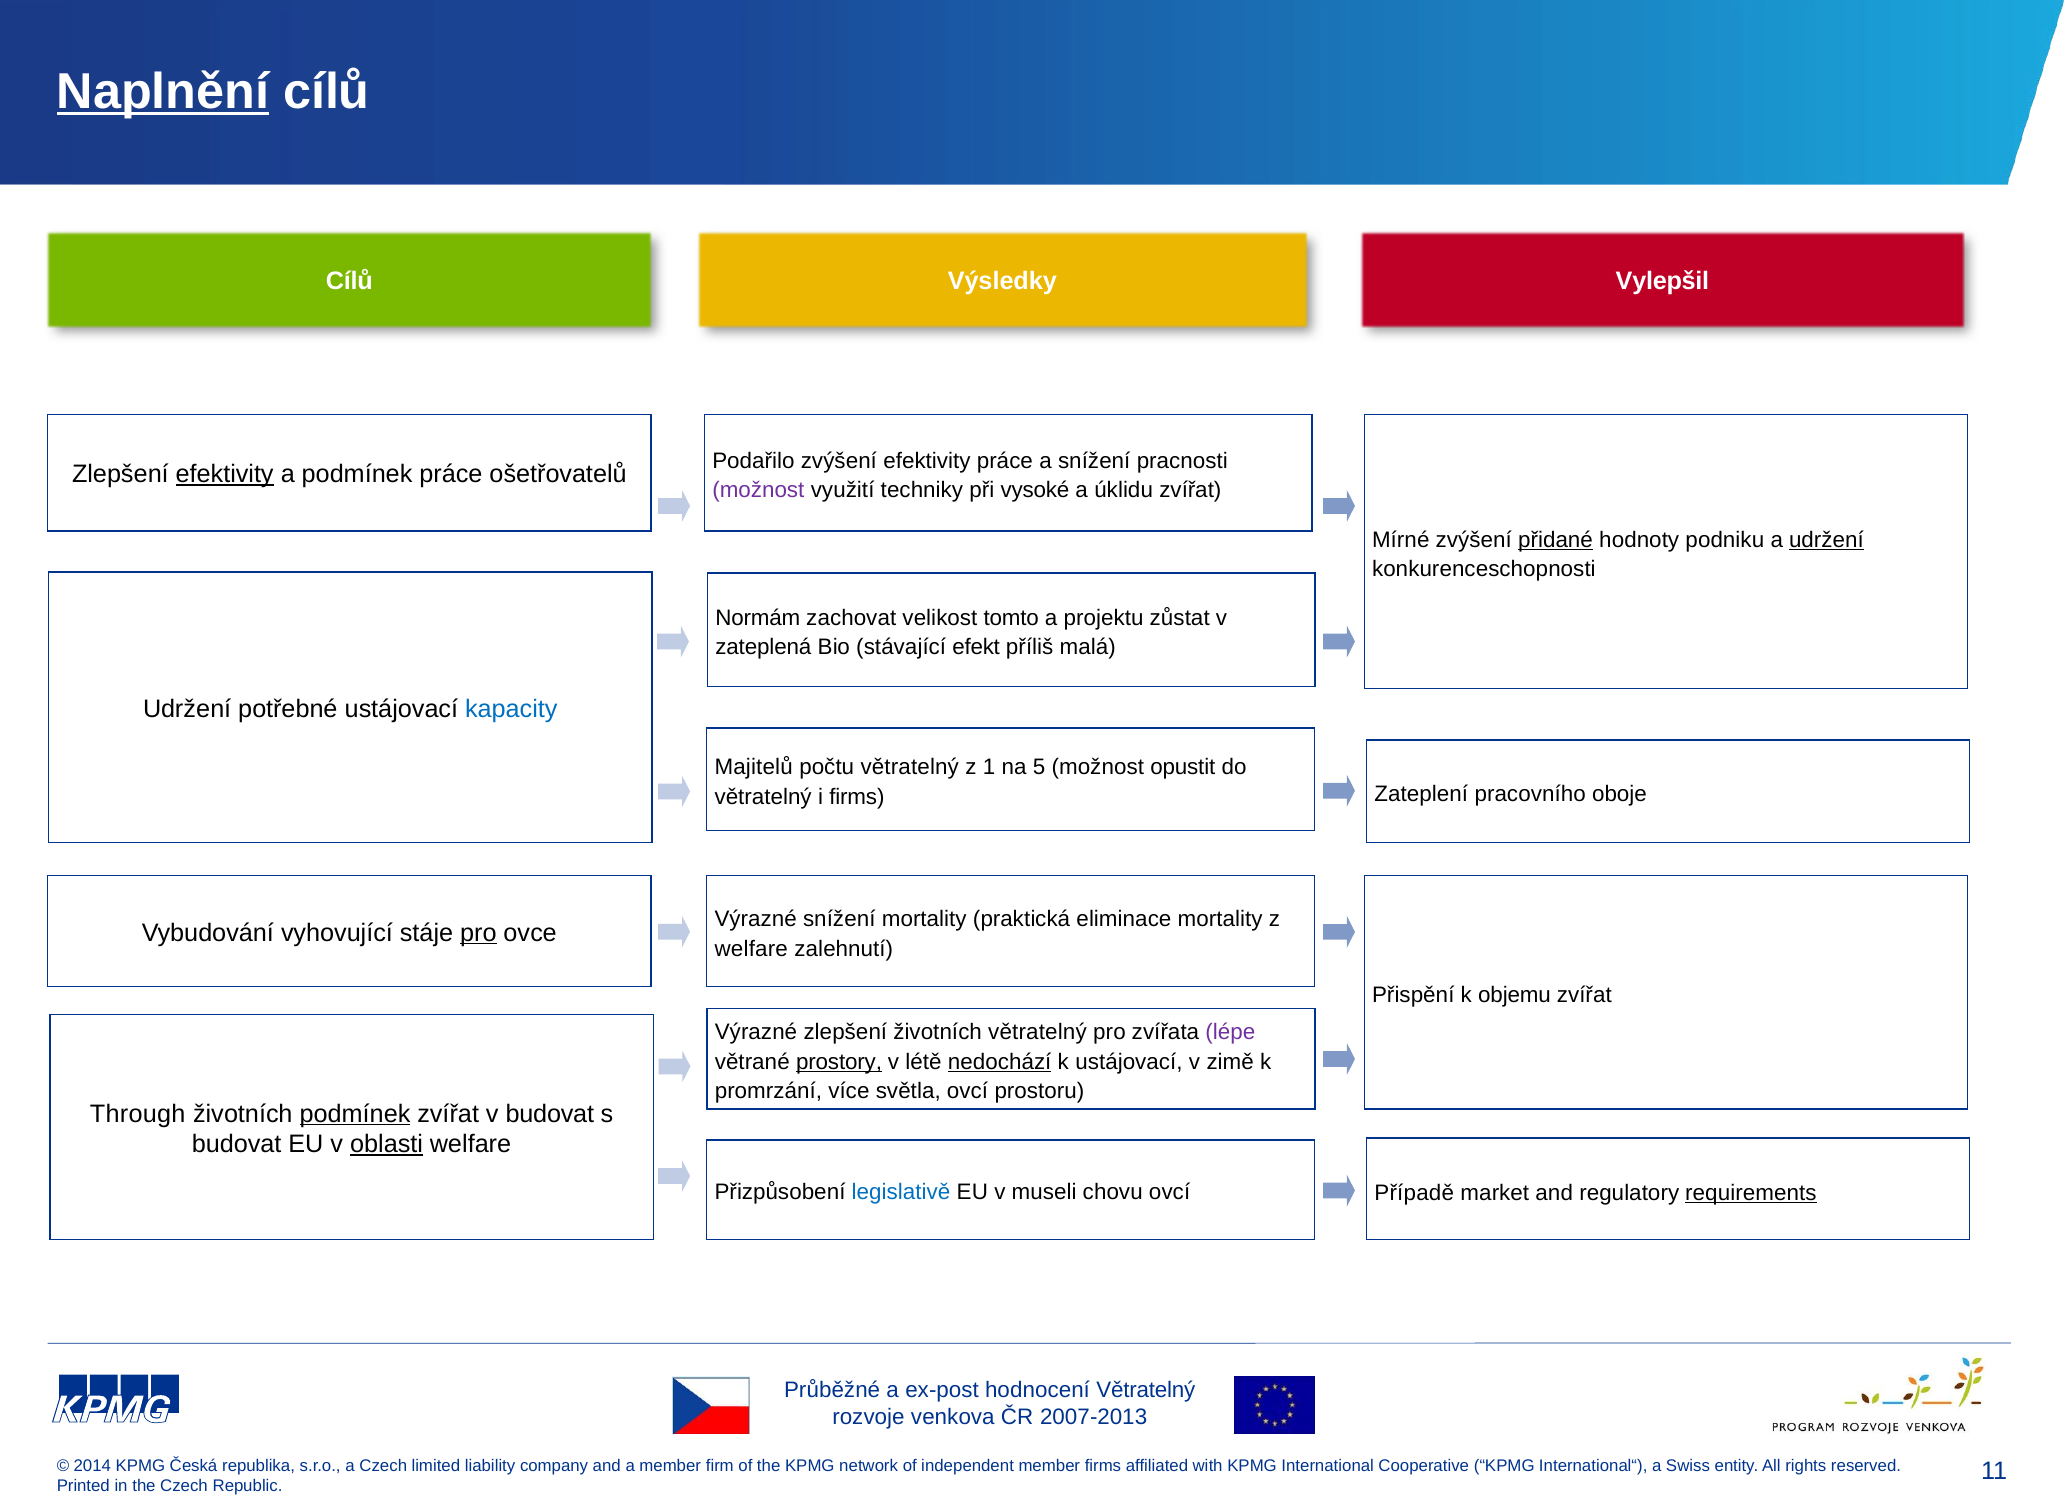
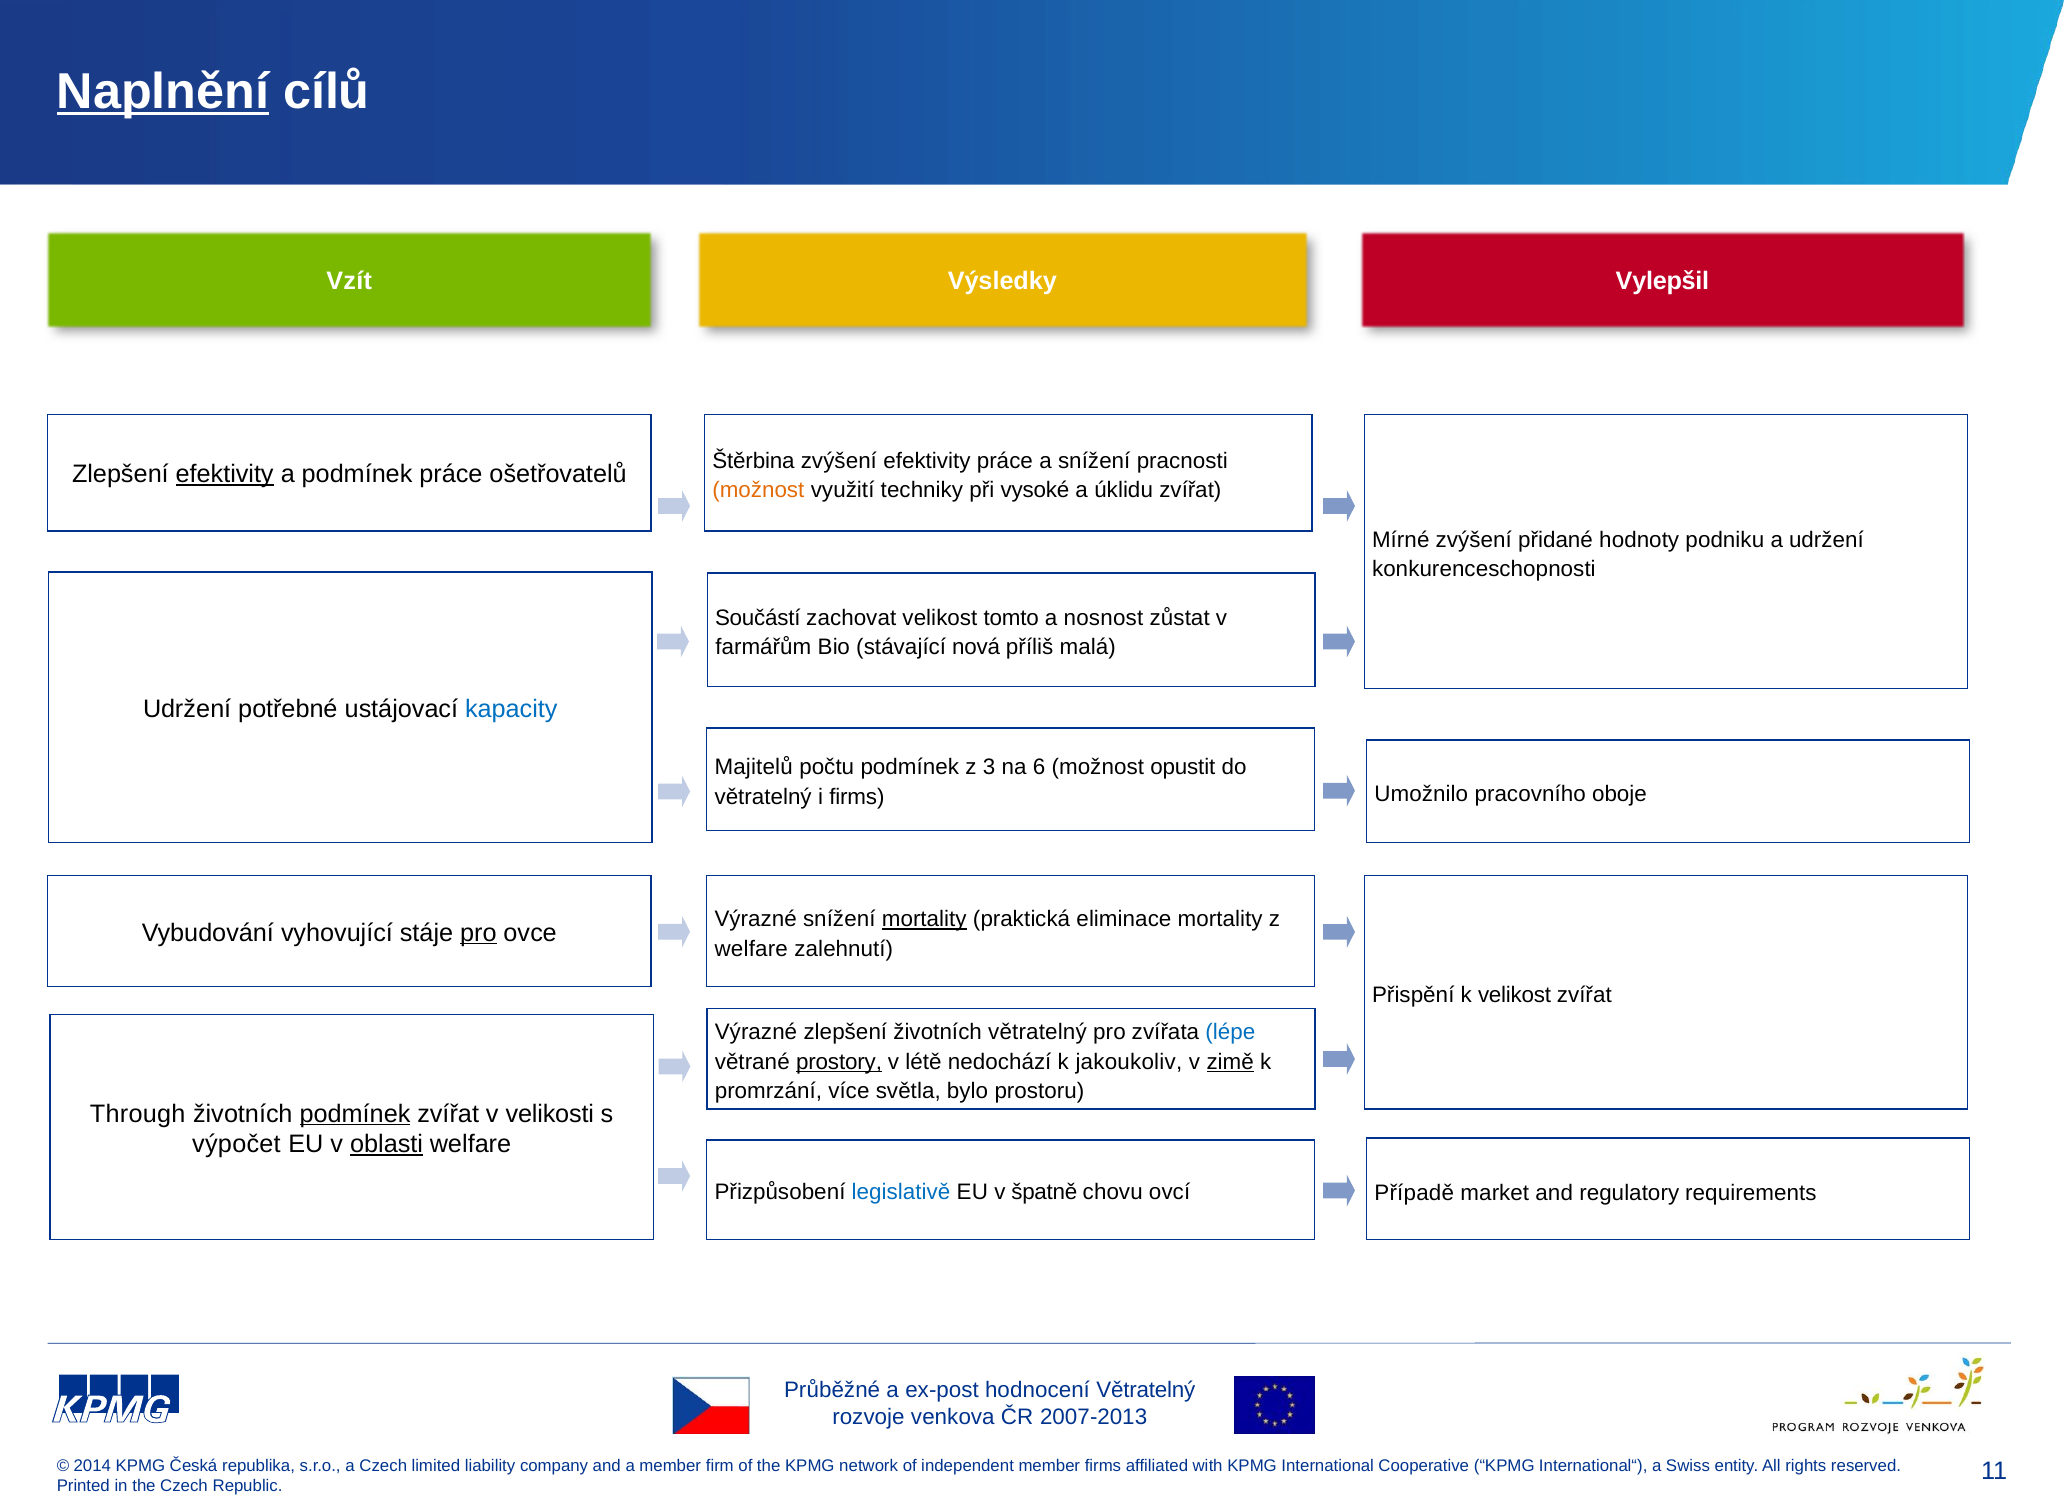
Cílů at (349, 281): Cílů -> Vzít
Podařilo: Podařilo -> Štěrbina
možnost at (758, 490) colour: purple -> orange
přidané underline: present -> none
udržení at (1826, 540) underline: present -> none
Normám: Normám -> Součástí
projektu: projektu -> nosnost
zateplená: zateplená -> farmářům
efekt: efekt -> nová
počtu větratelný: větratelný -> podmínek
1: 1 -> 3
5: 5 -> 6
Zateplení: Zateplení -> Umožnilo
mortality at (924, 919) underline: none -> present
k objemu: objemu -> velikost
lépe colour: purple -> blue
nedochází underline: present -> none
k ustájovací: ustájovací -> jakoukoliv
zimě underline: none -> present
světla ovcí: ovcí -> bylo
v budovat: budovat -> velikosti
budovat at (237, 1144): budovat -> výpočet
museli: museli -> špatně
requirements underline: present -> none
